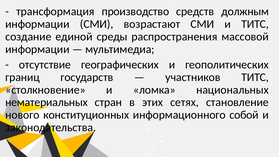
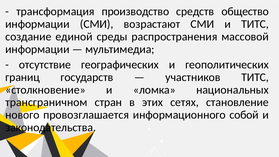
должным: должным -> общество
нематериальных: нематериальных -> трансграничном
конституционных: конституционных -> провозглашается
